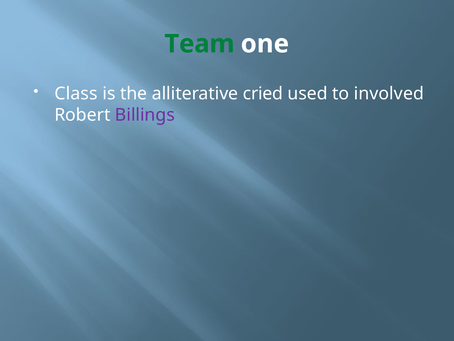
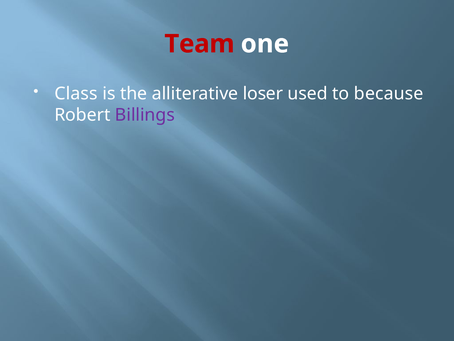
Team colour: green -> red
cried: cried -> loser
involved: involved -> because
